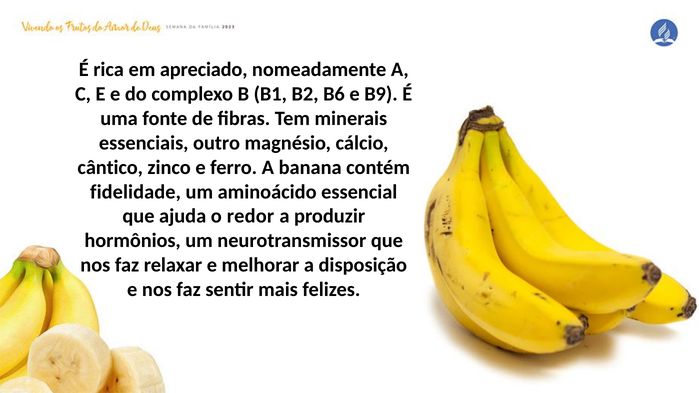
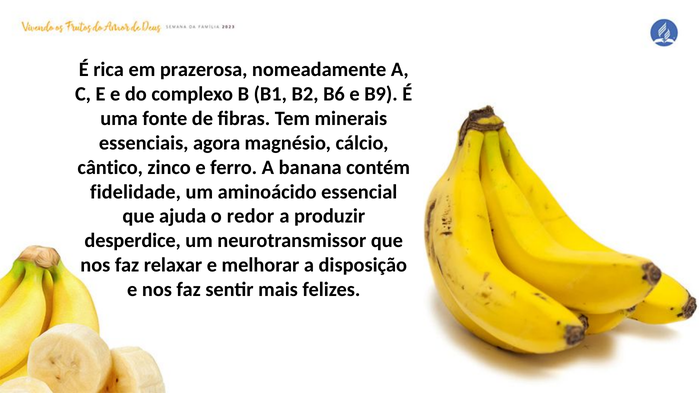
apreciado: apreciado -> prazerosa
outro: outro -> agora
hormônios: hormônios -> desperdice
